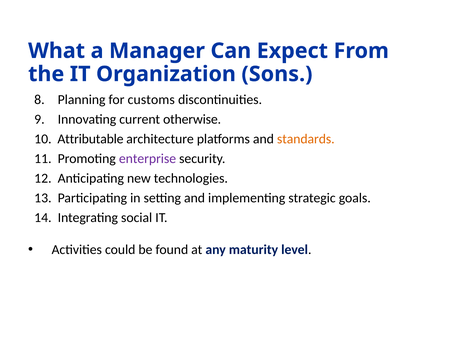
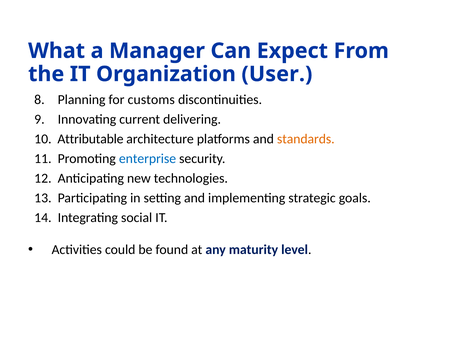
Sons: Sons -> User
otherwise: otherwise -> delivering
enterprise colour: purple -> blue
